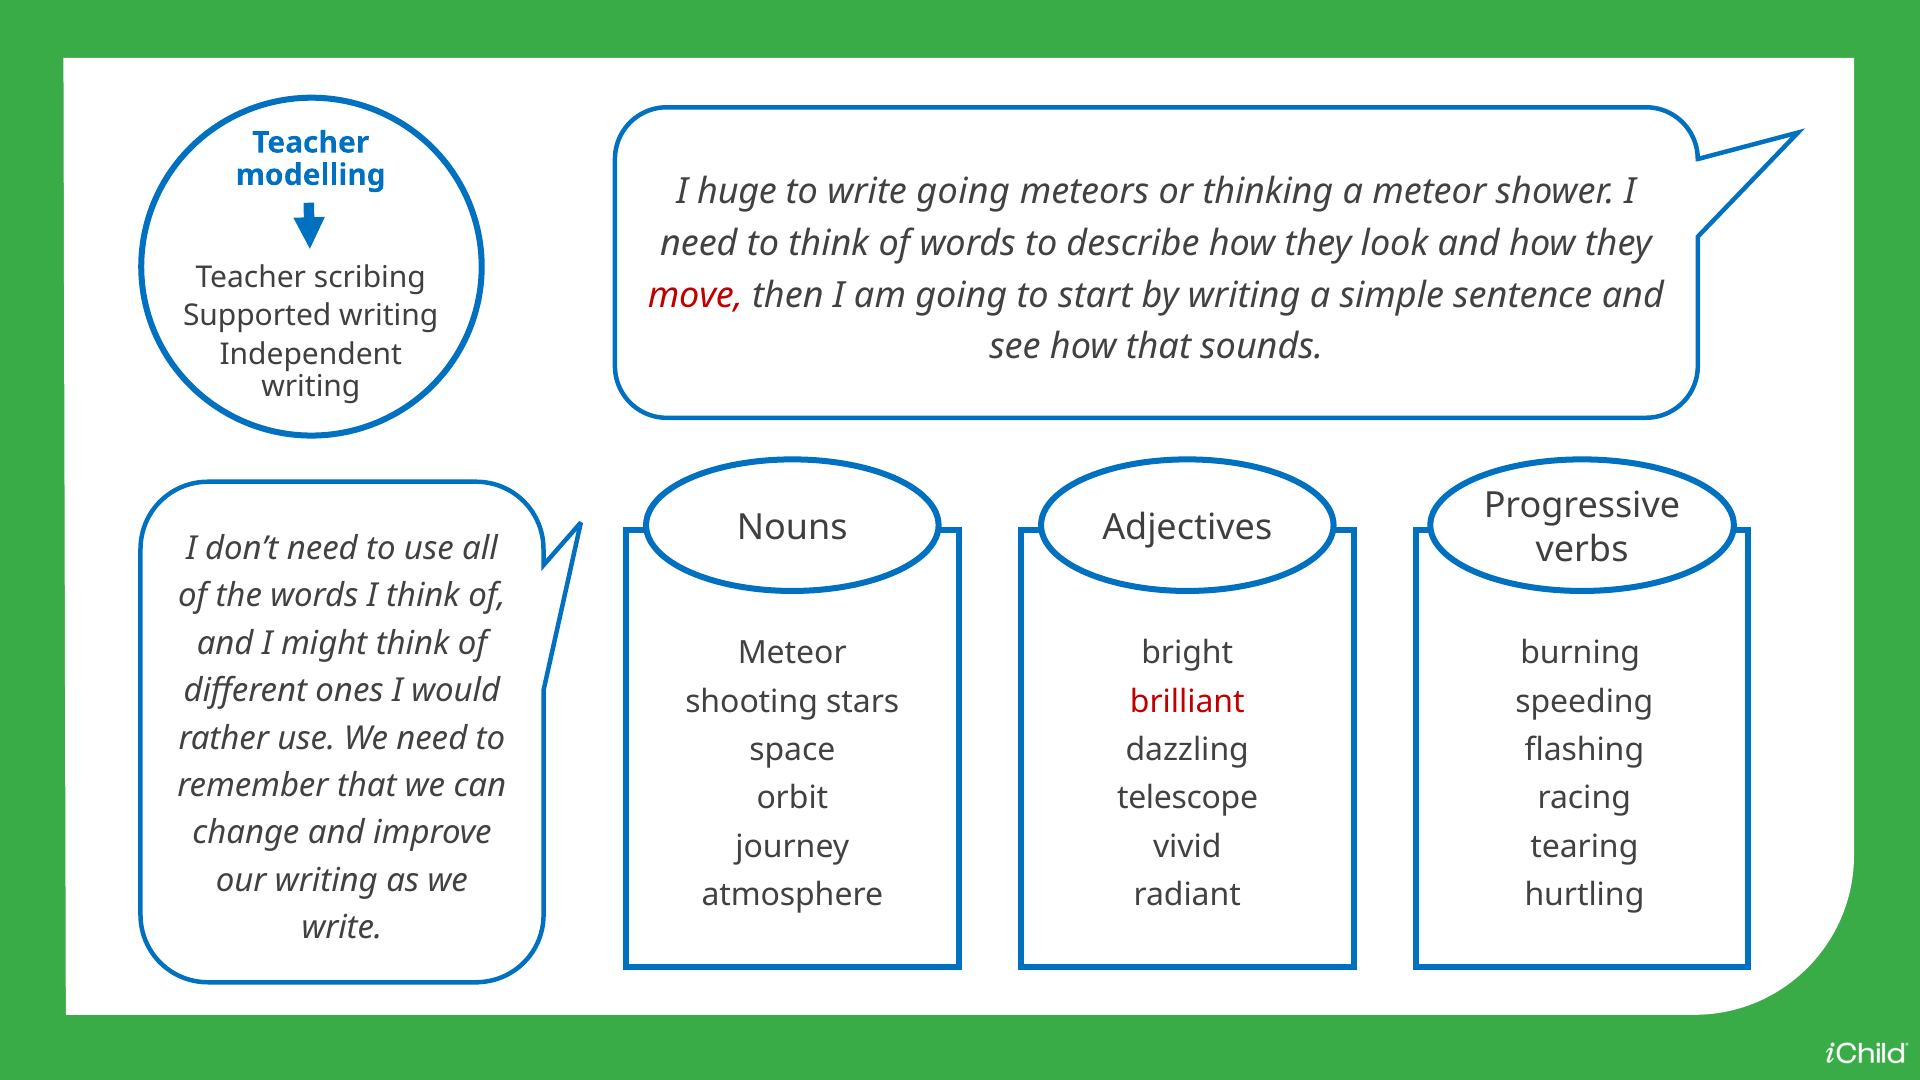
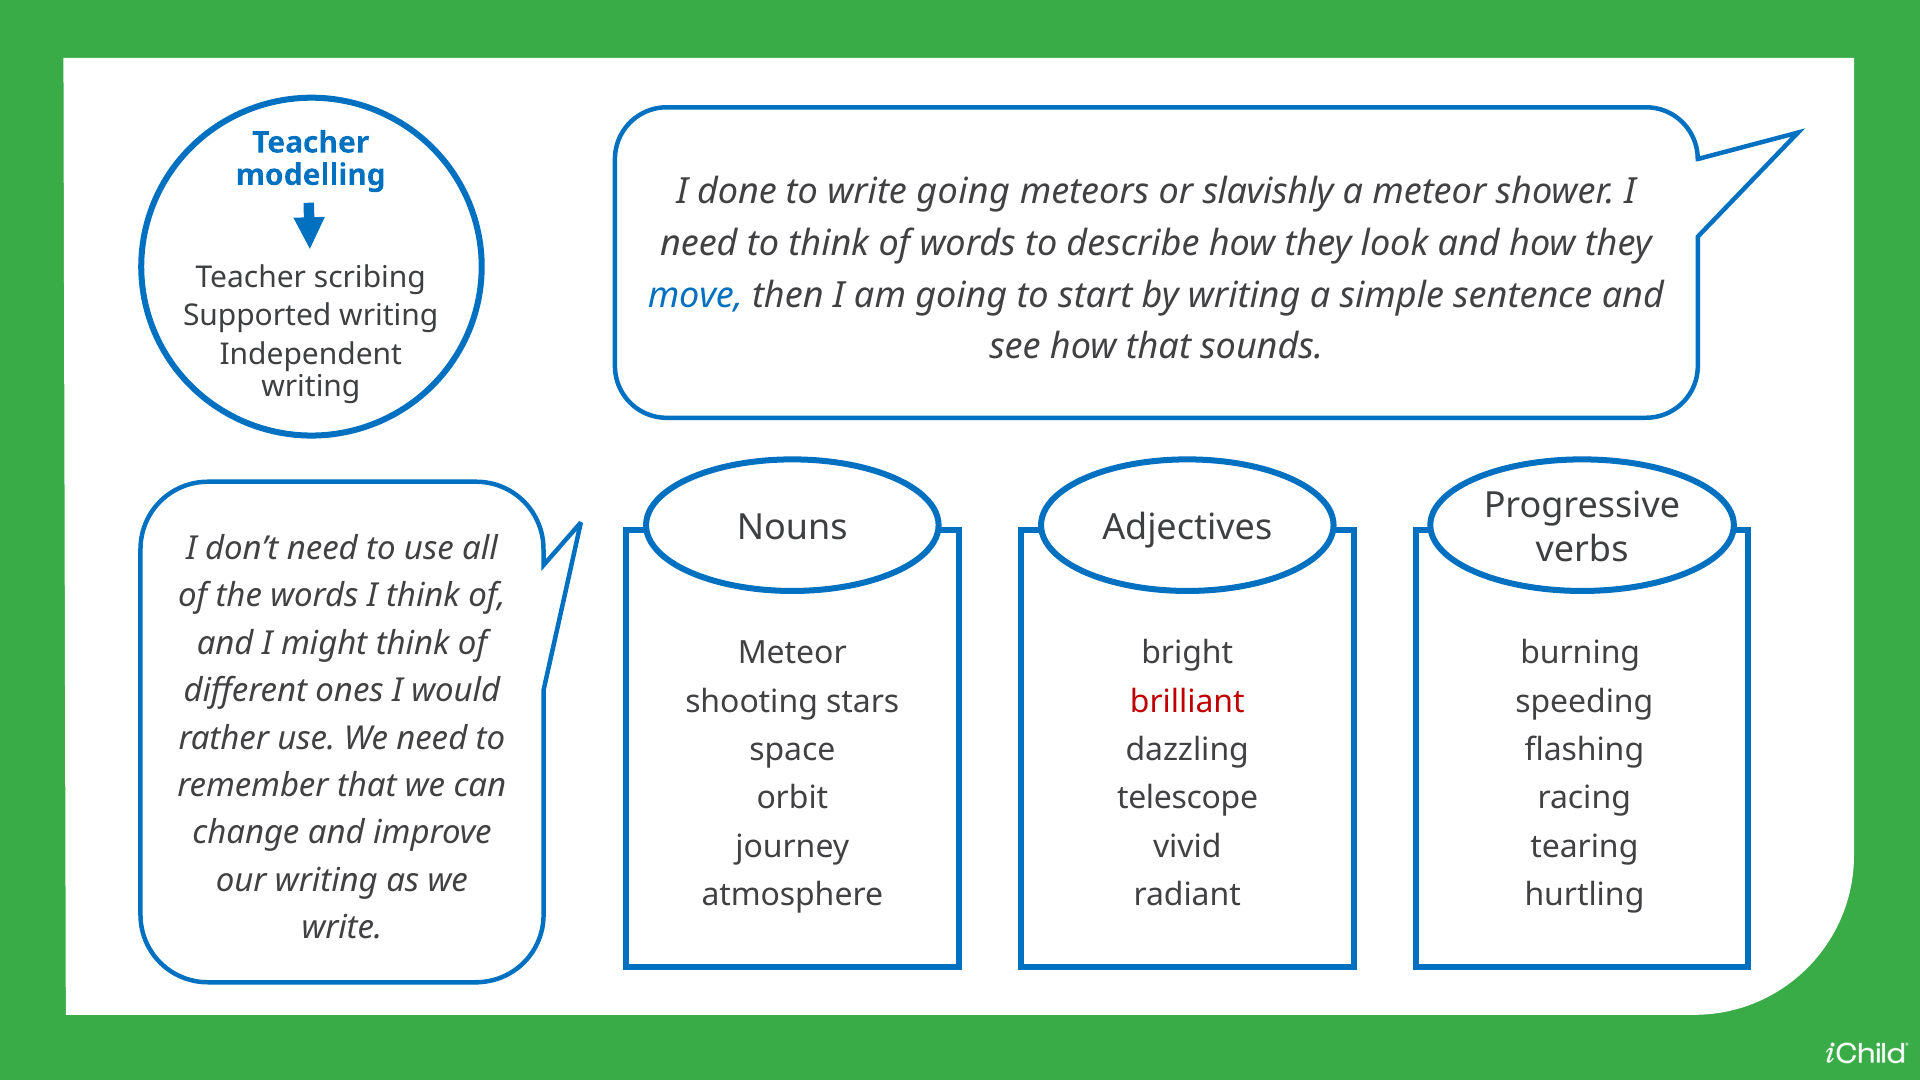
huge: huge -> done
thinking: thinking -> slavishly
move colour: red -> blue
